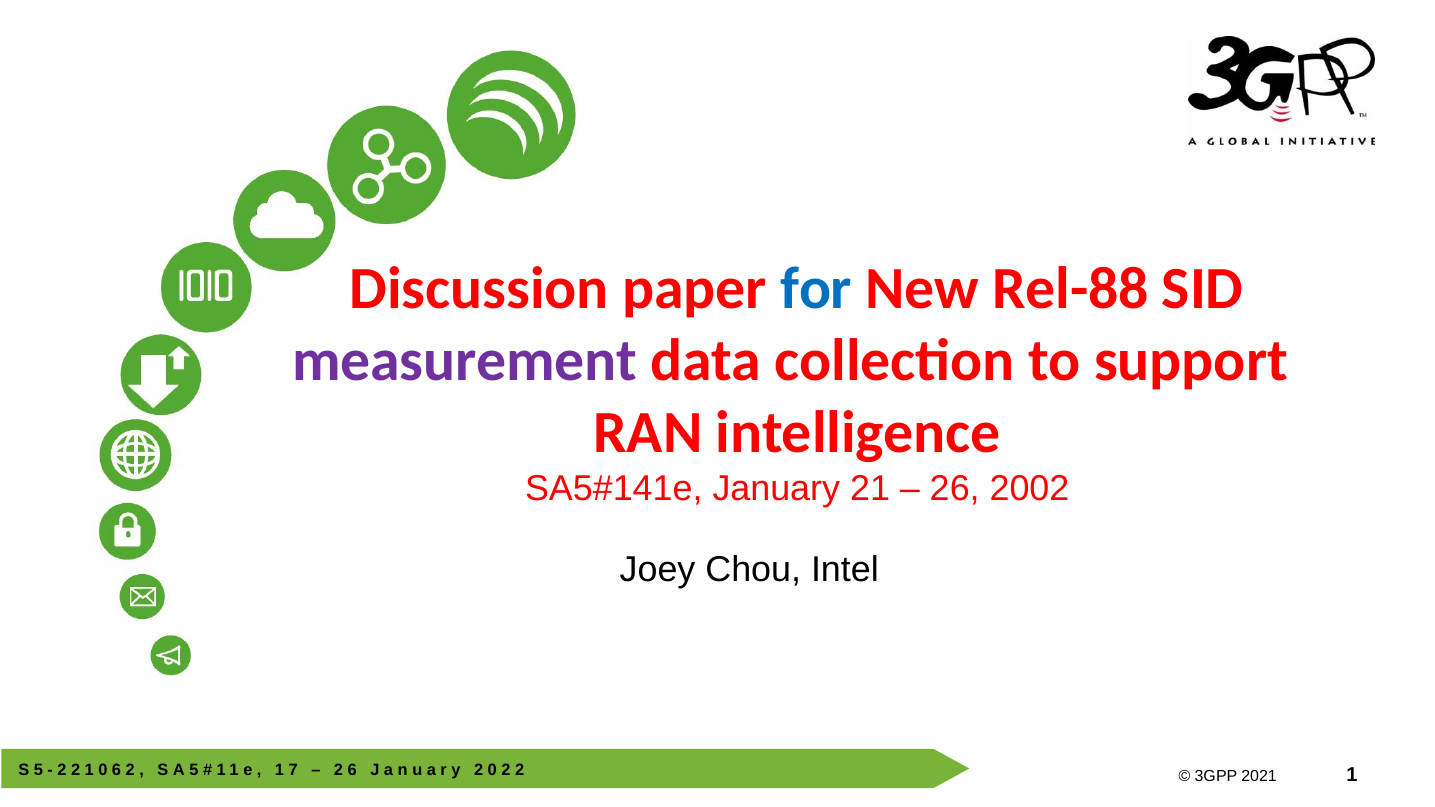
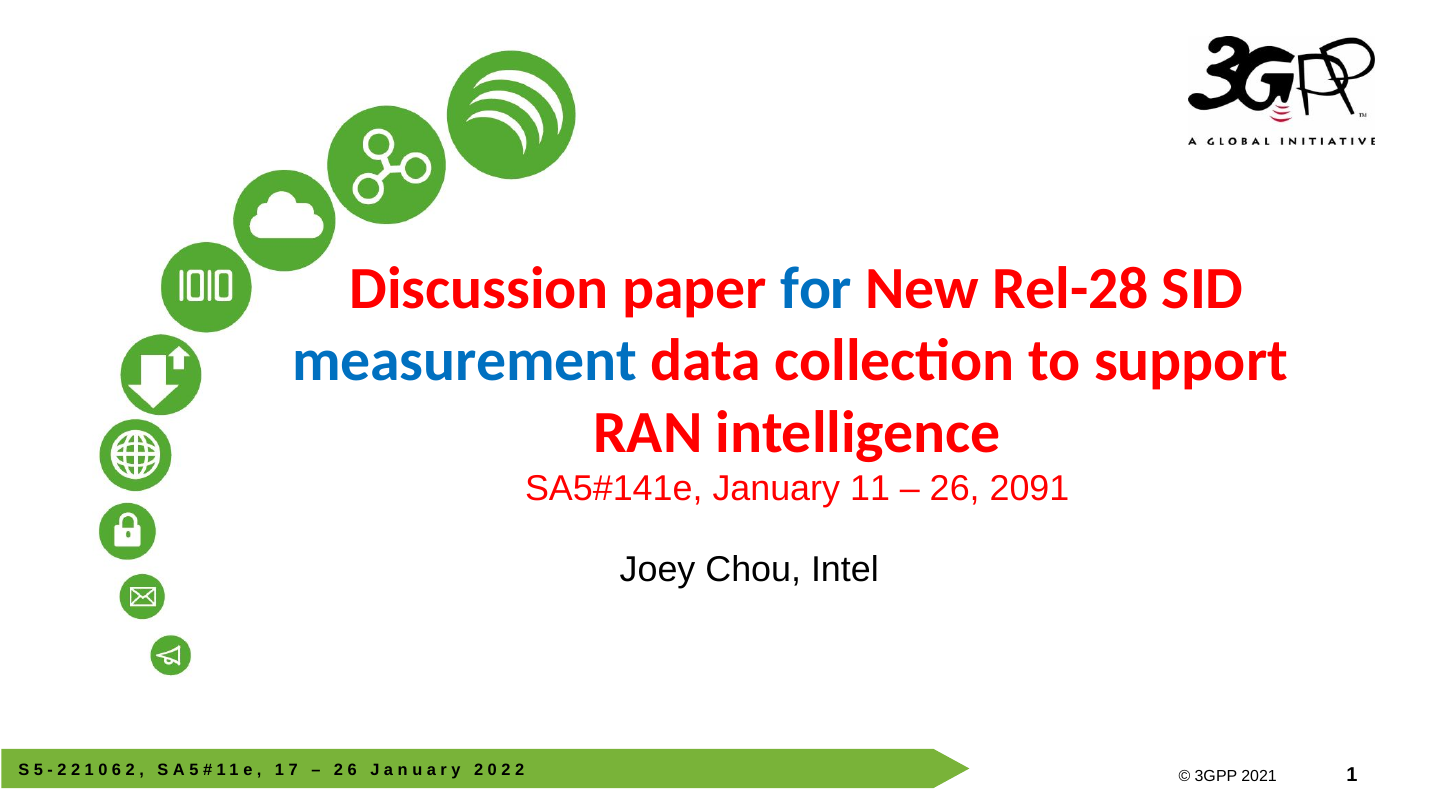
Rel-88: Rel-88 -> Rel-28
measurement colour: purple -> blue
January 21: 21 -> 11
2002: 2002 -> 2091
